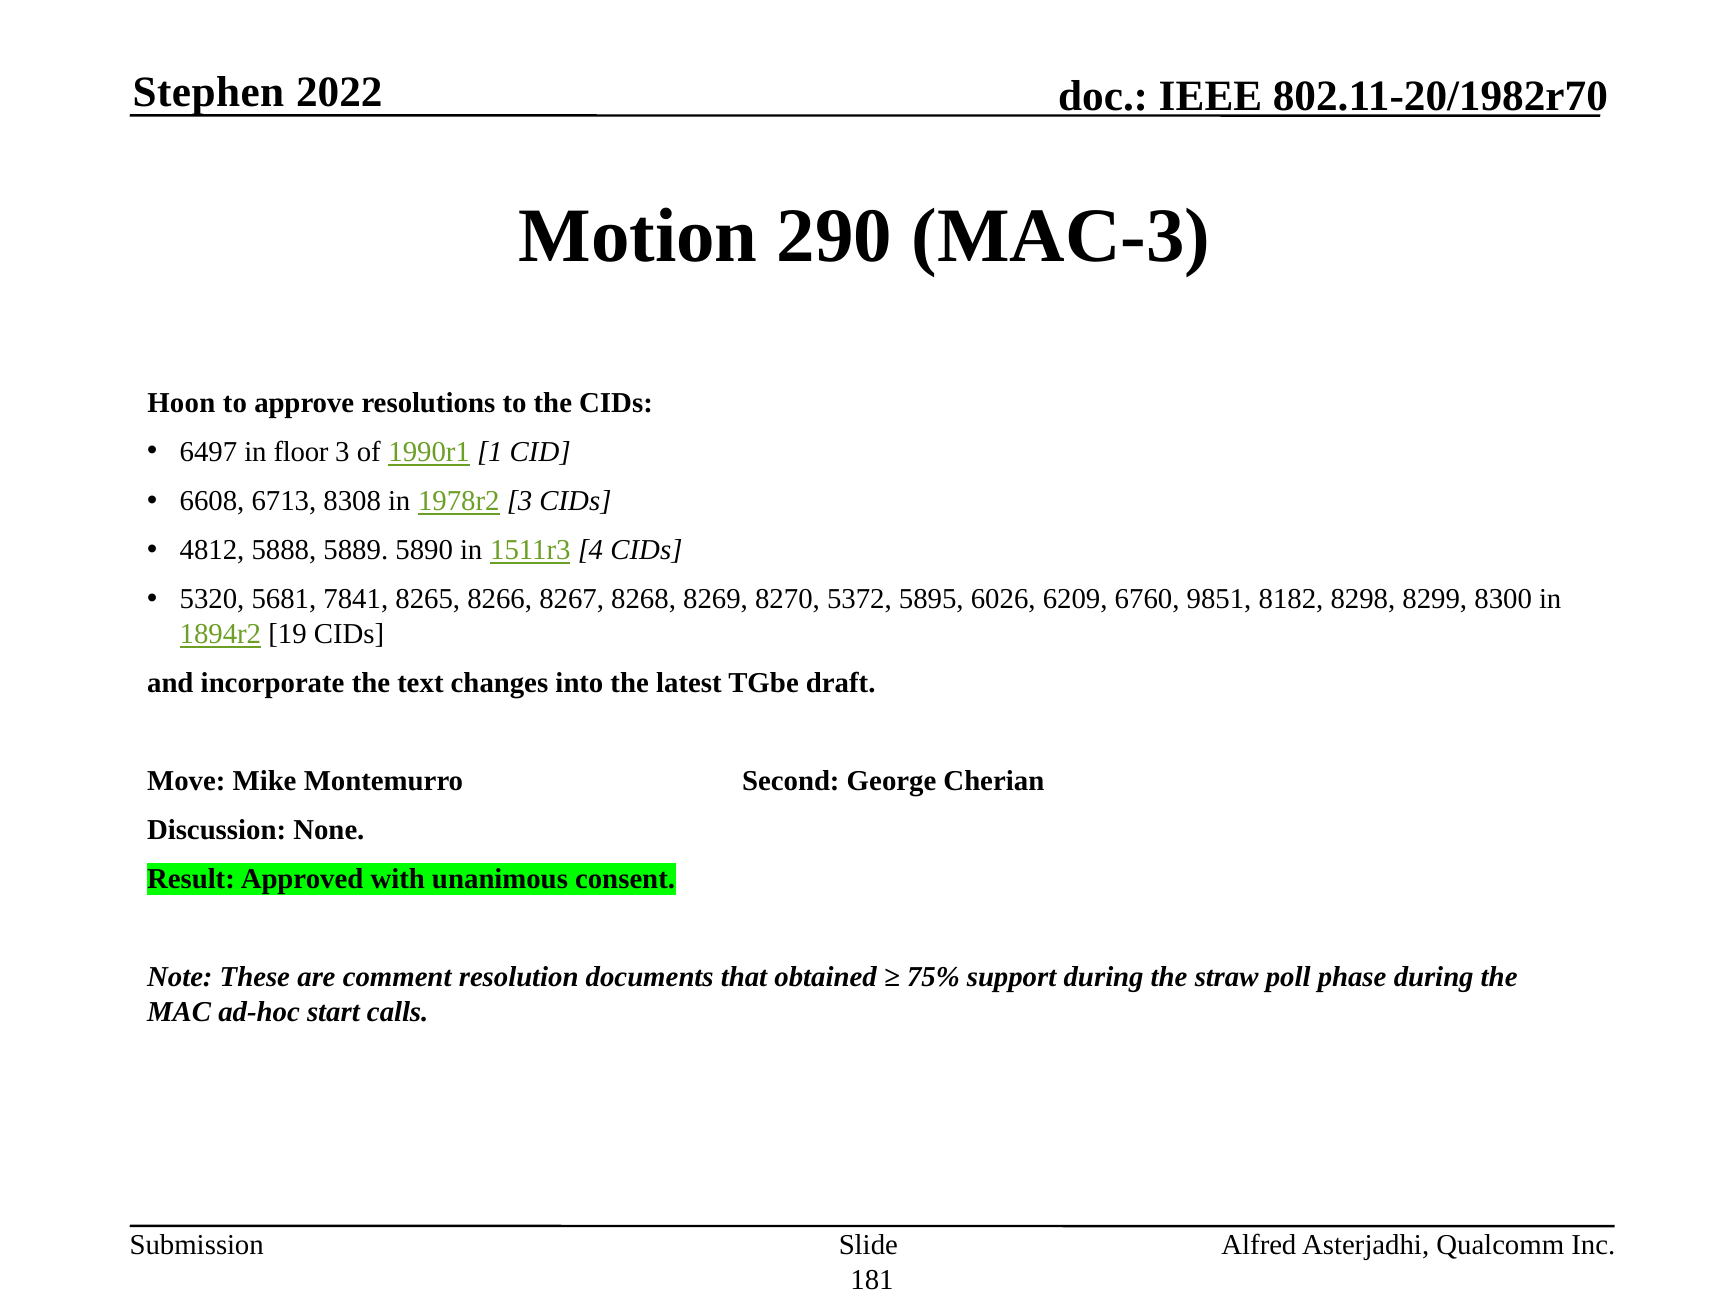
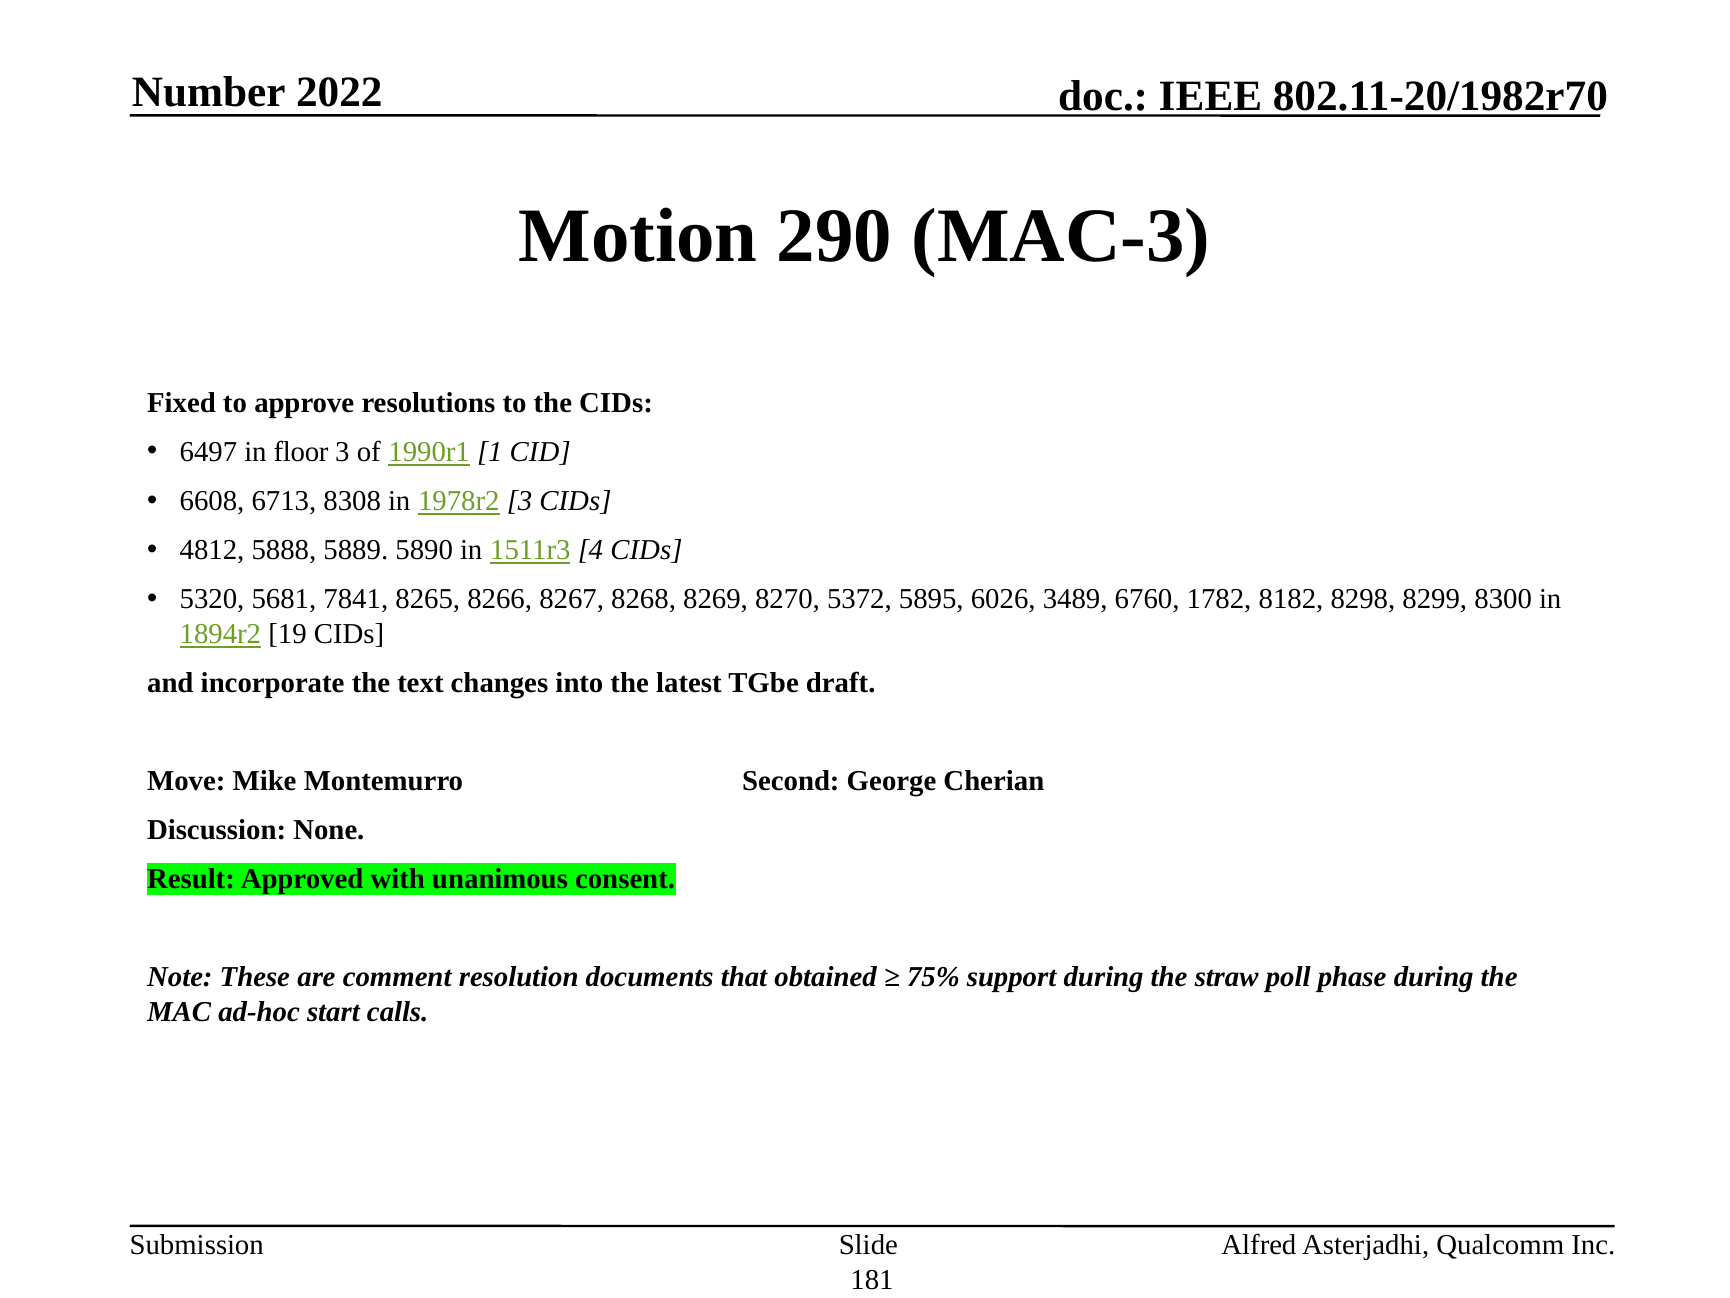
Stephen: Stephen -> Number
Hoon: Hoon -> Fixed
6209: 6209 -> 3489
9851: 9851 -> 1782
